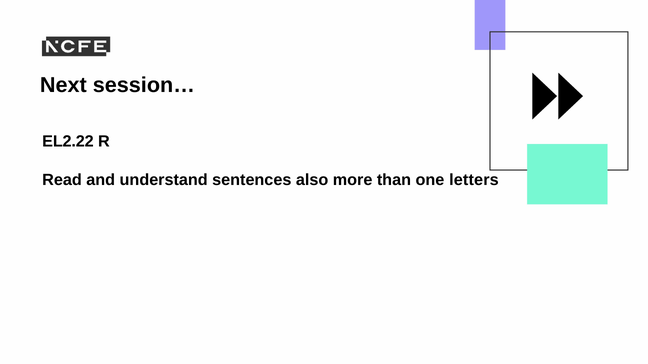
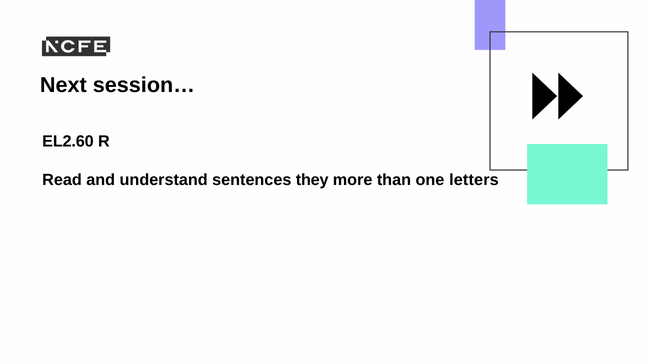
EL2.22: EL2.22 -> EL2.60
also: also -> they
